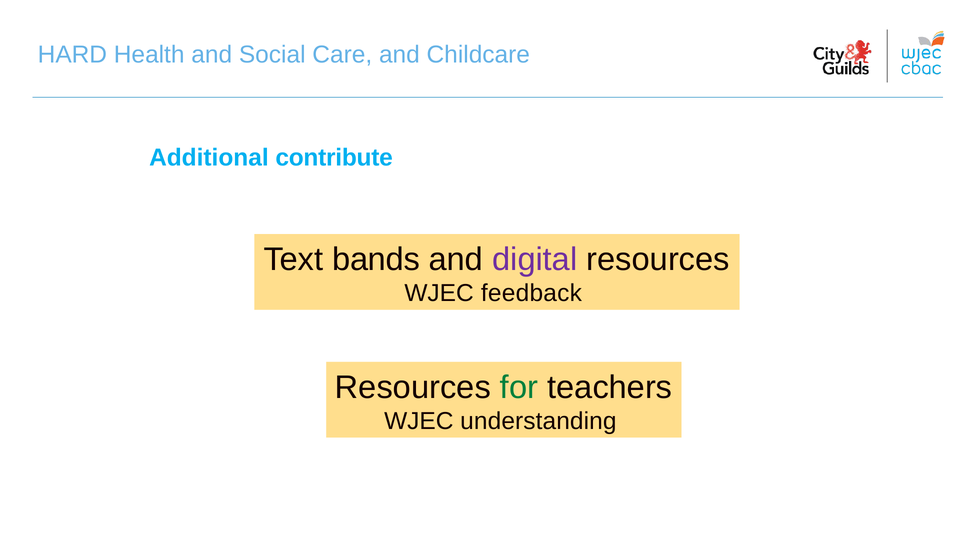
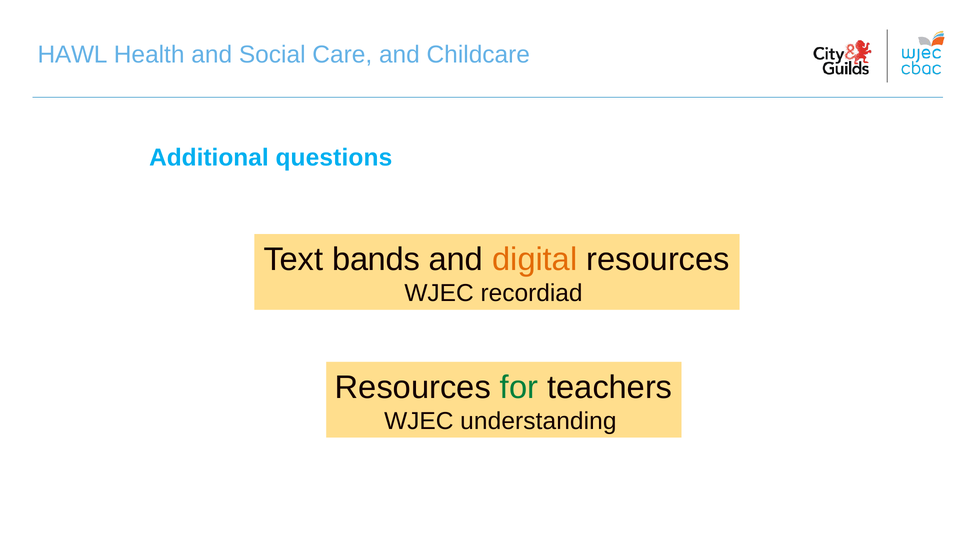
HARD: HARD -> HAWL
contribute: contribute -> questions
digital colour: purple -> orange
feedback: feedback -> recordiad
